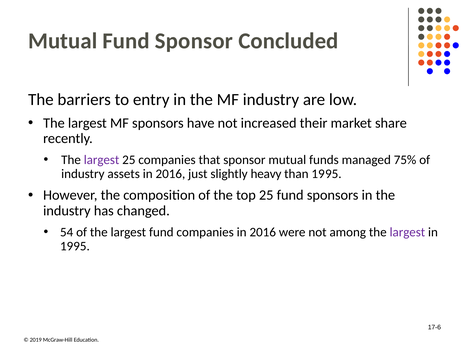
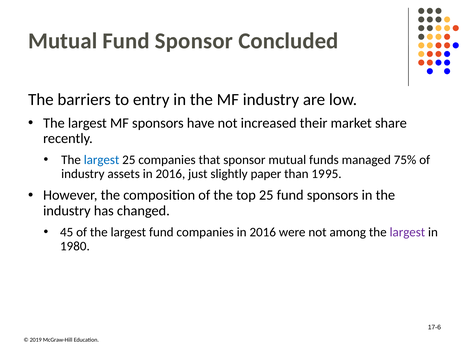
largest at (102, 160) colour: purple -> blue
heavy: heavy -> paper
54: 54 -> 45
95 at (82, 246): 95 -> 80
